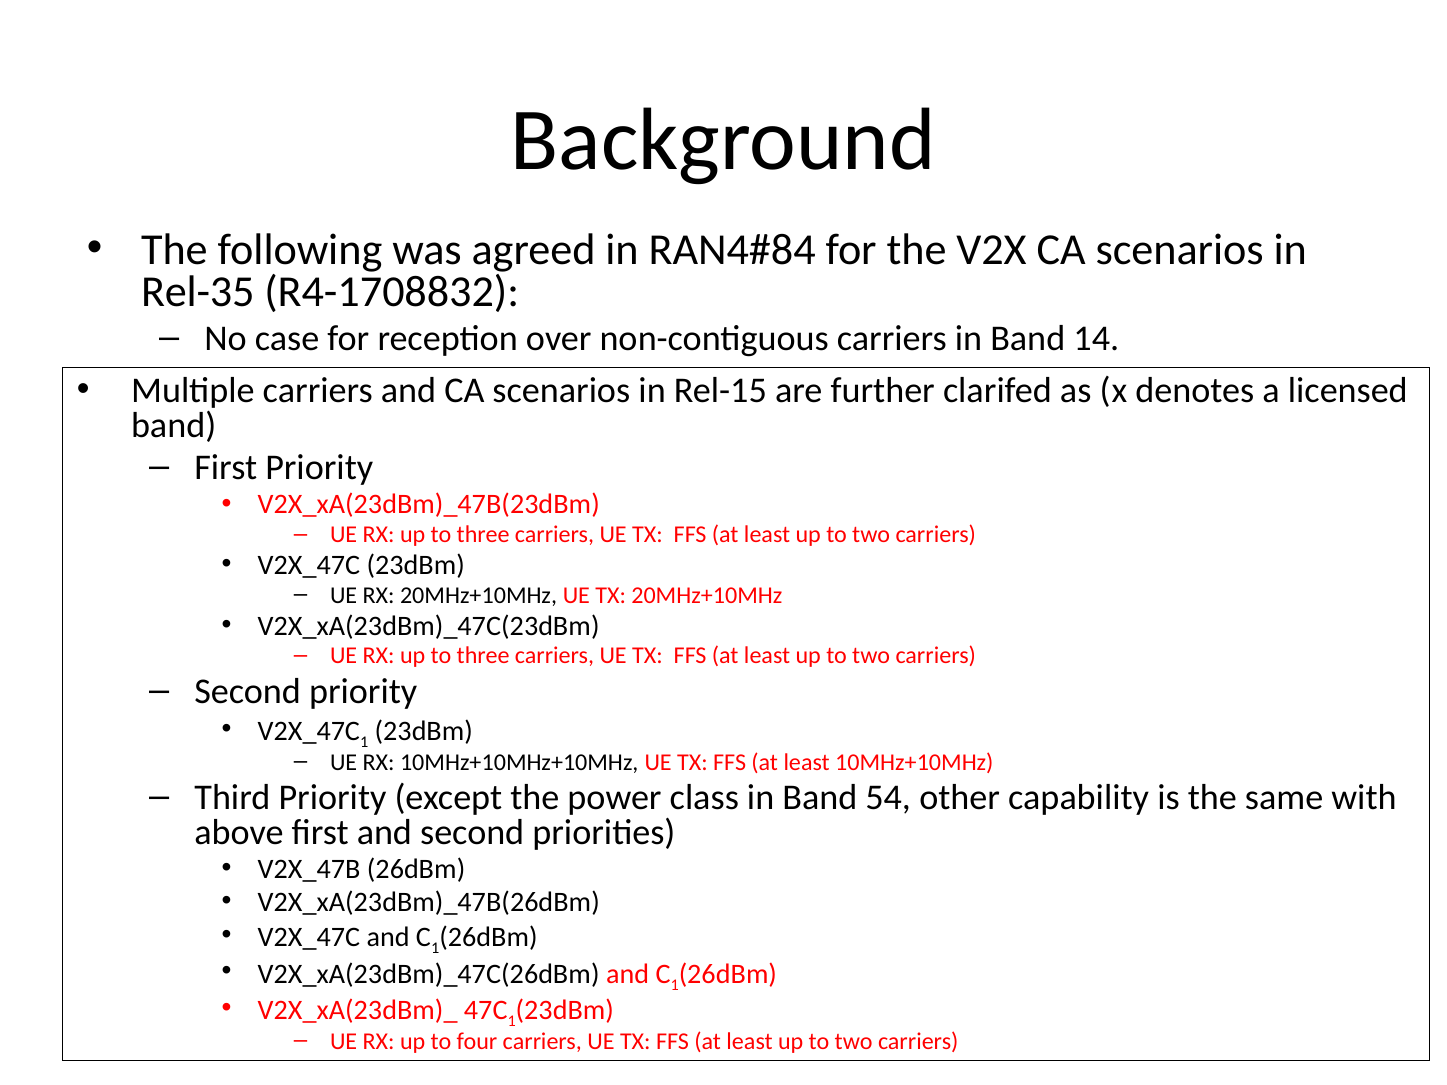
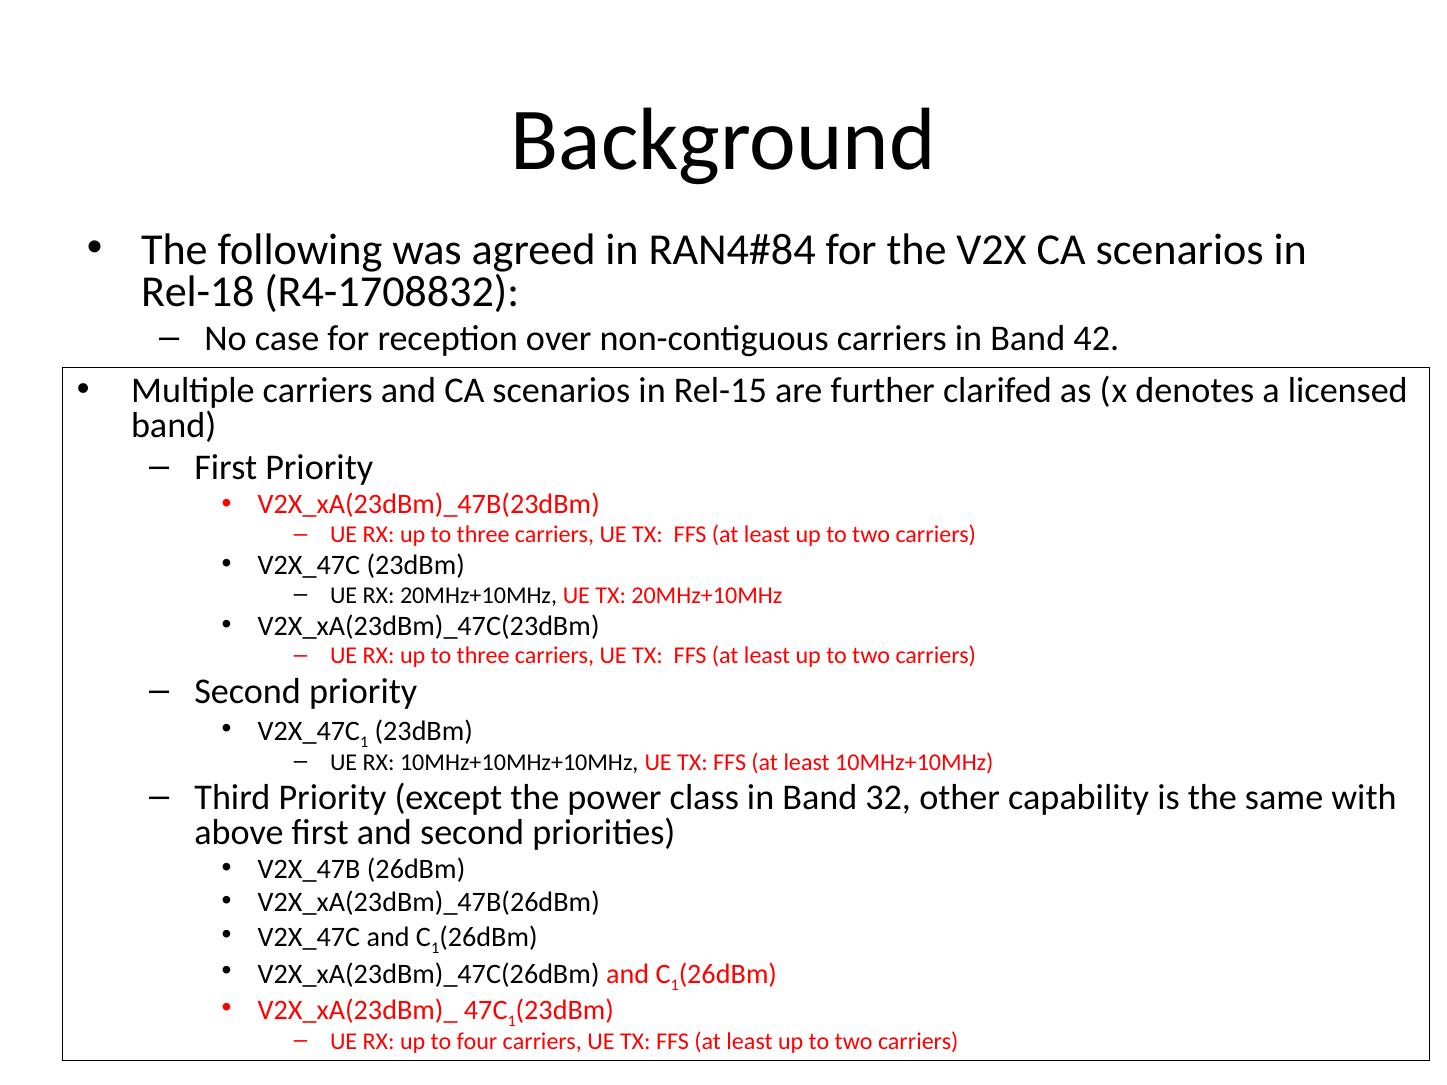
Rel-35: Rel-35 -> Rel-18
14: 14 -> 42
54: 54 -> 32
